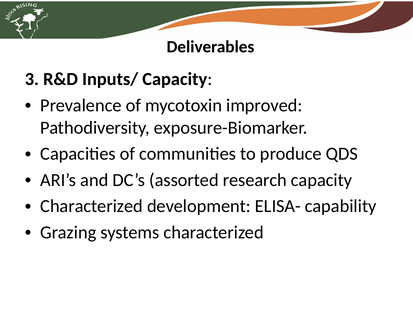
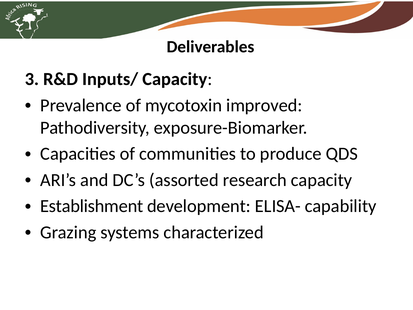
Characterized at (92, 206): Characterized -> Establishment
